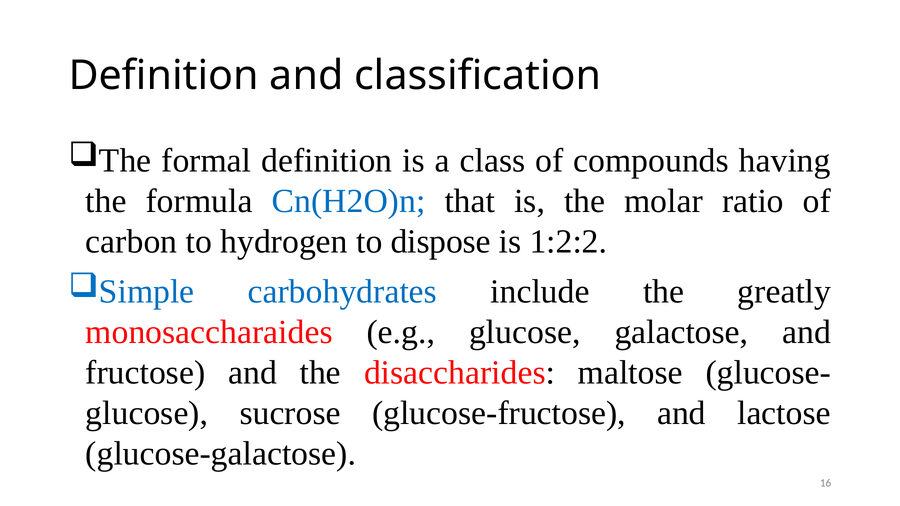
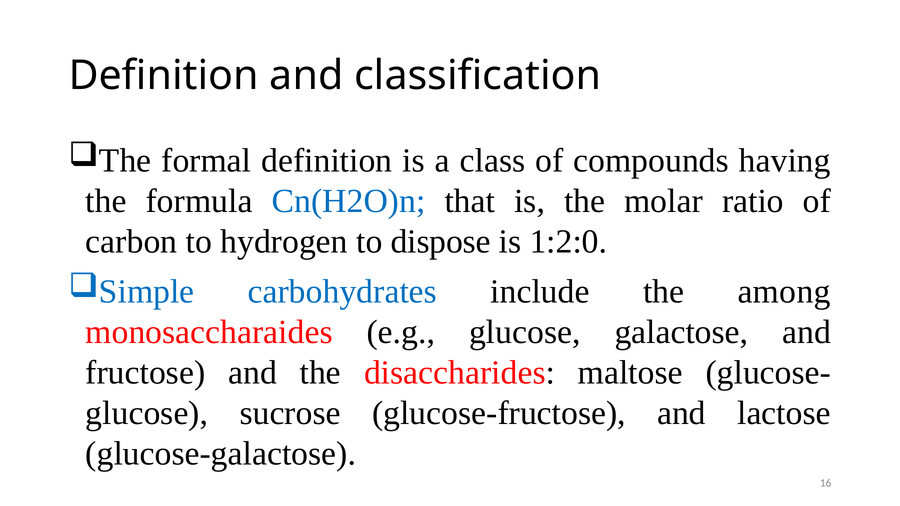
1:2:2: 1:2:2 -> 1:2:0
greatly: greatly -> among
